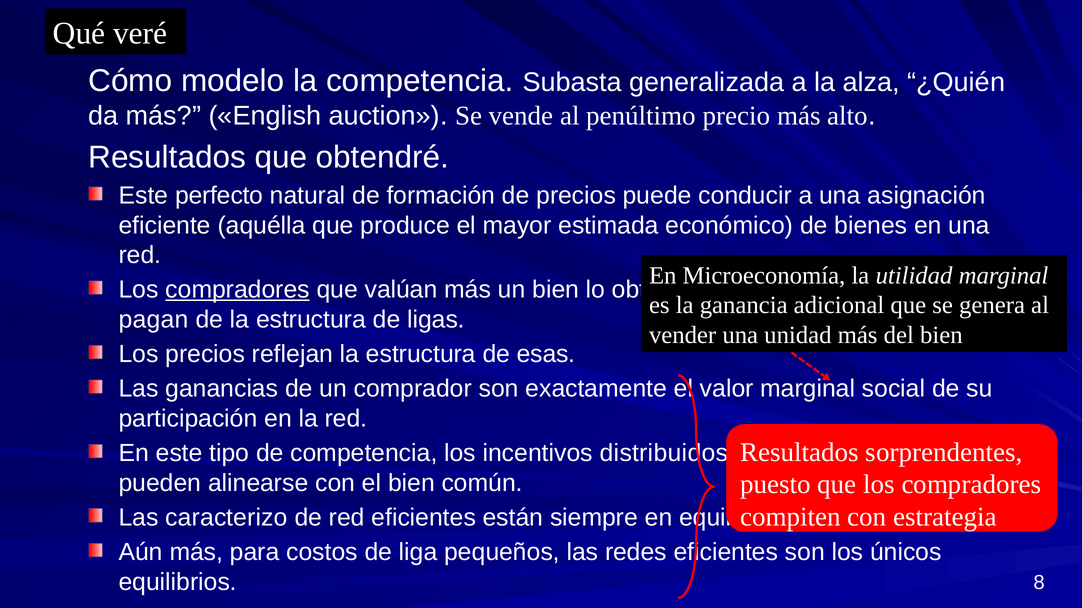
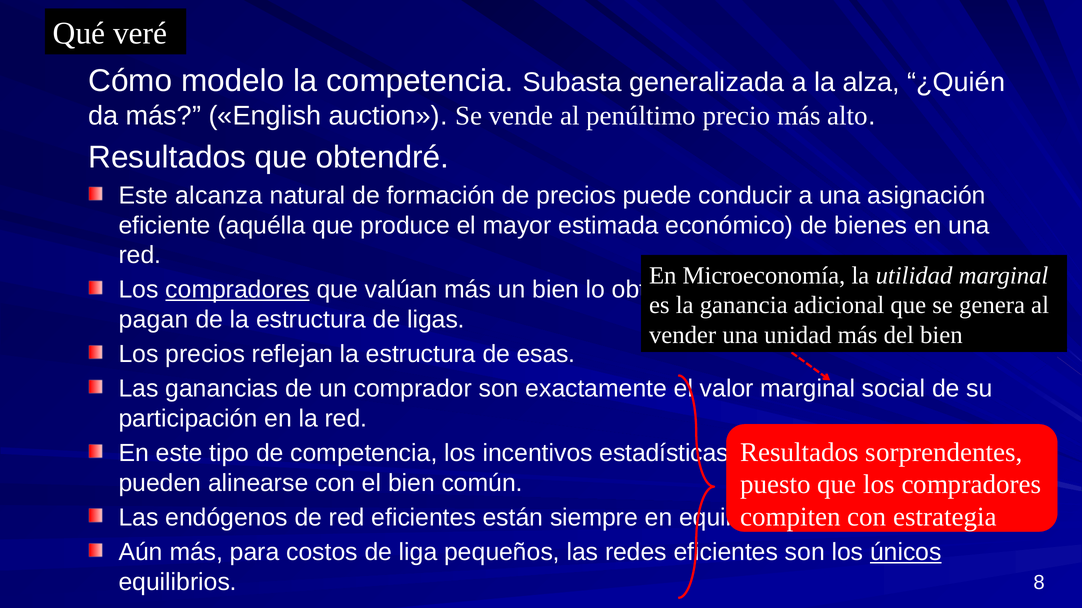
perfecto: perfecto -> alcanza
distribuidos: distribuidos -> estadísticas
caracterizo: caracterizo -> endógenos
únicos underline: none -> present
